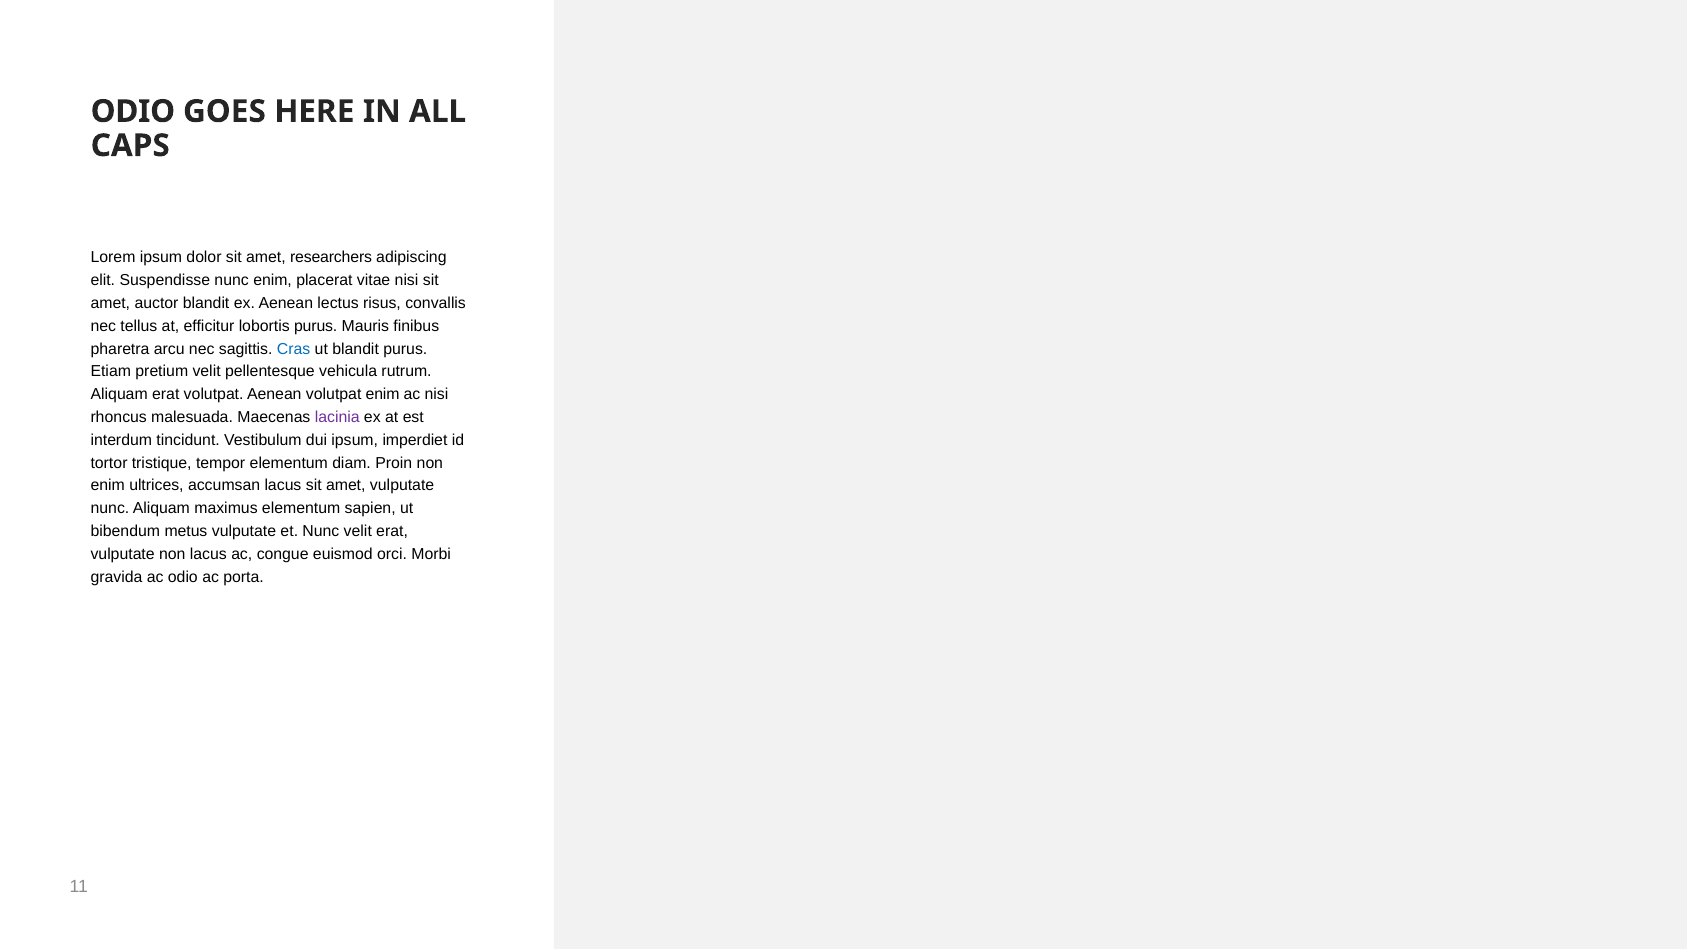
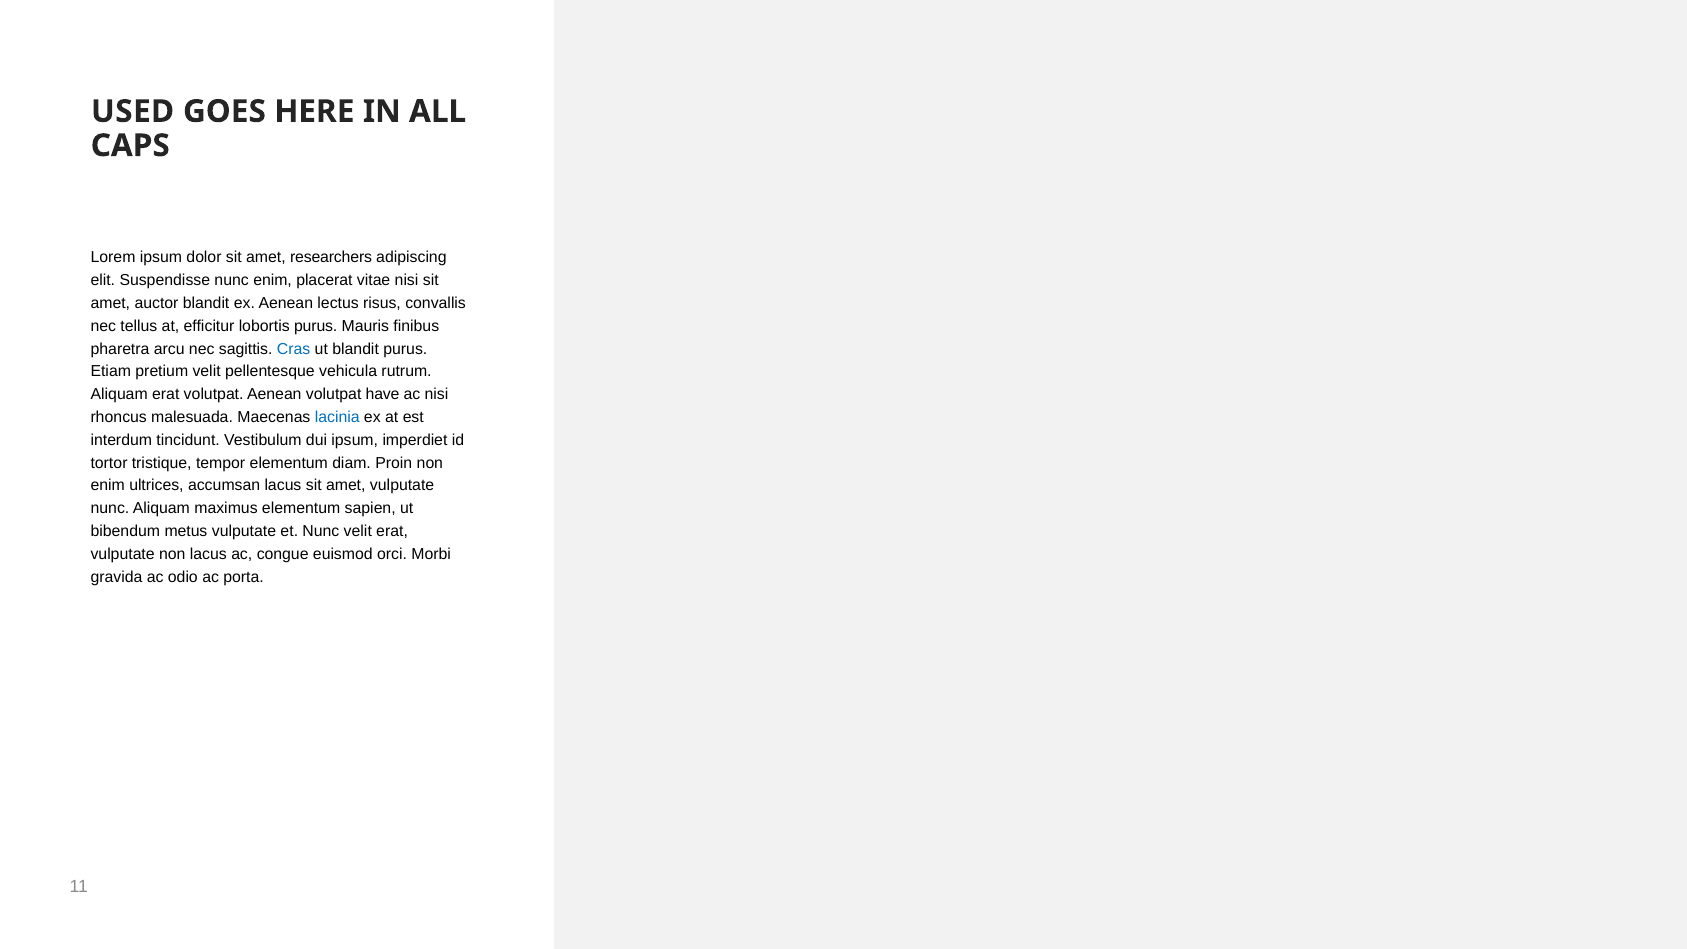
ODIO at (133, 111): ODIO -> USED
volutpat enim: enim -> have
lacinia colour: purple -> blue
